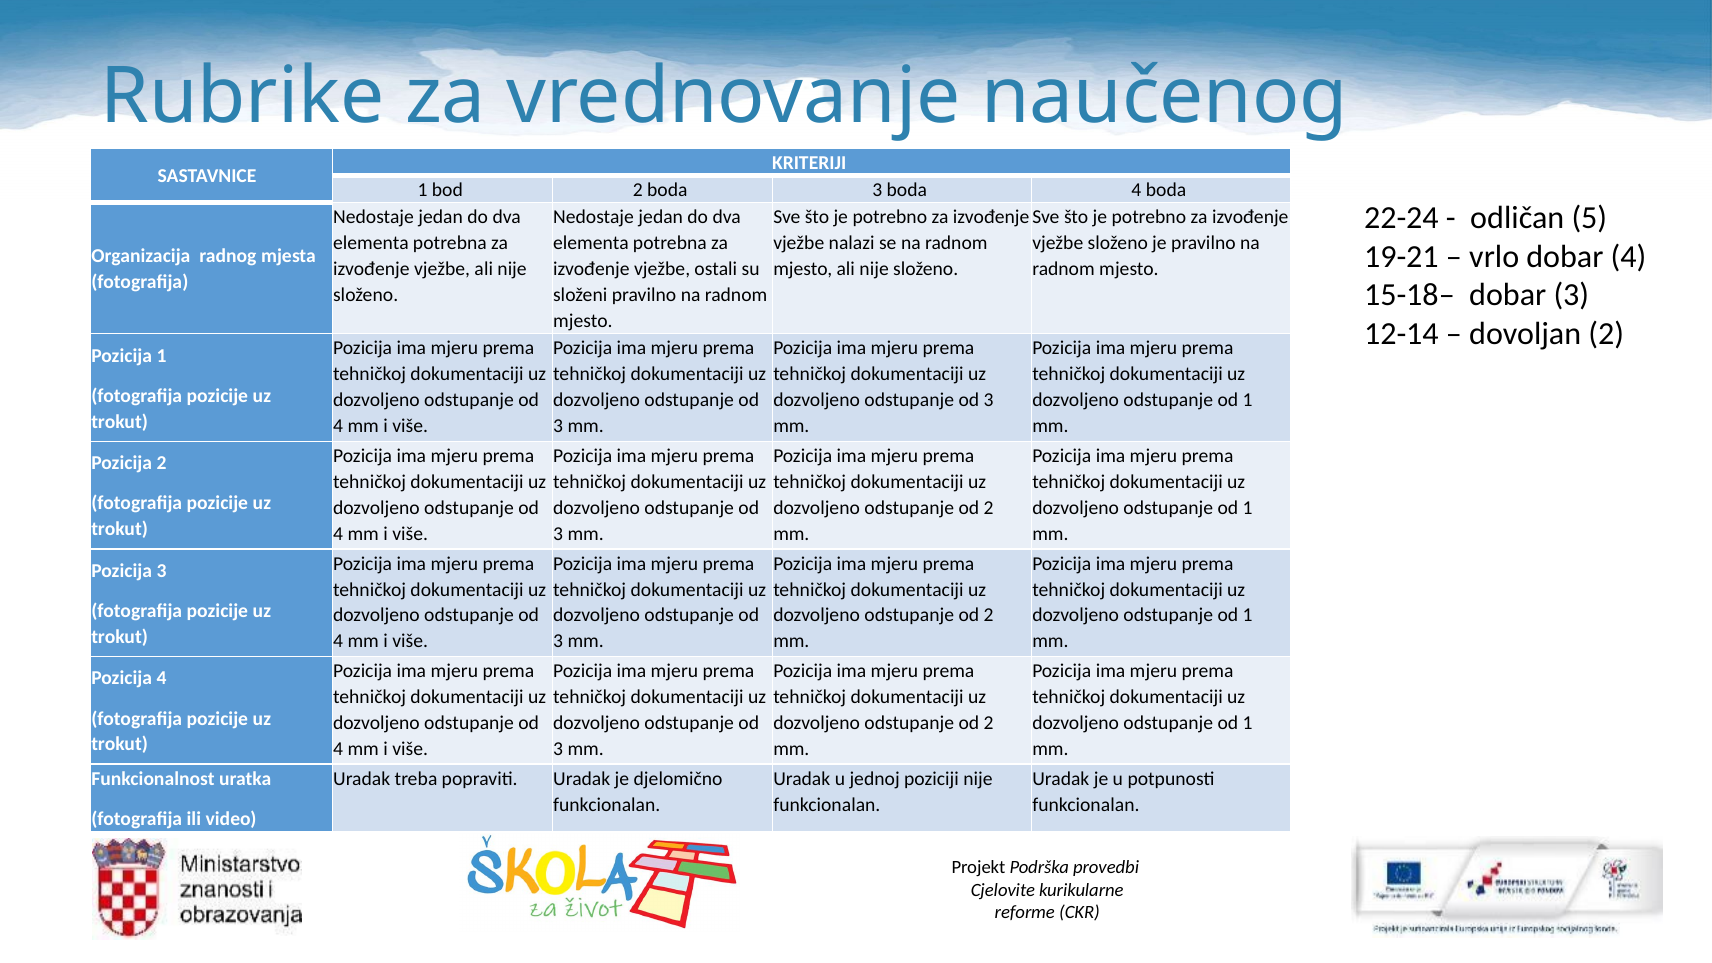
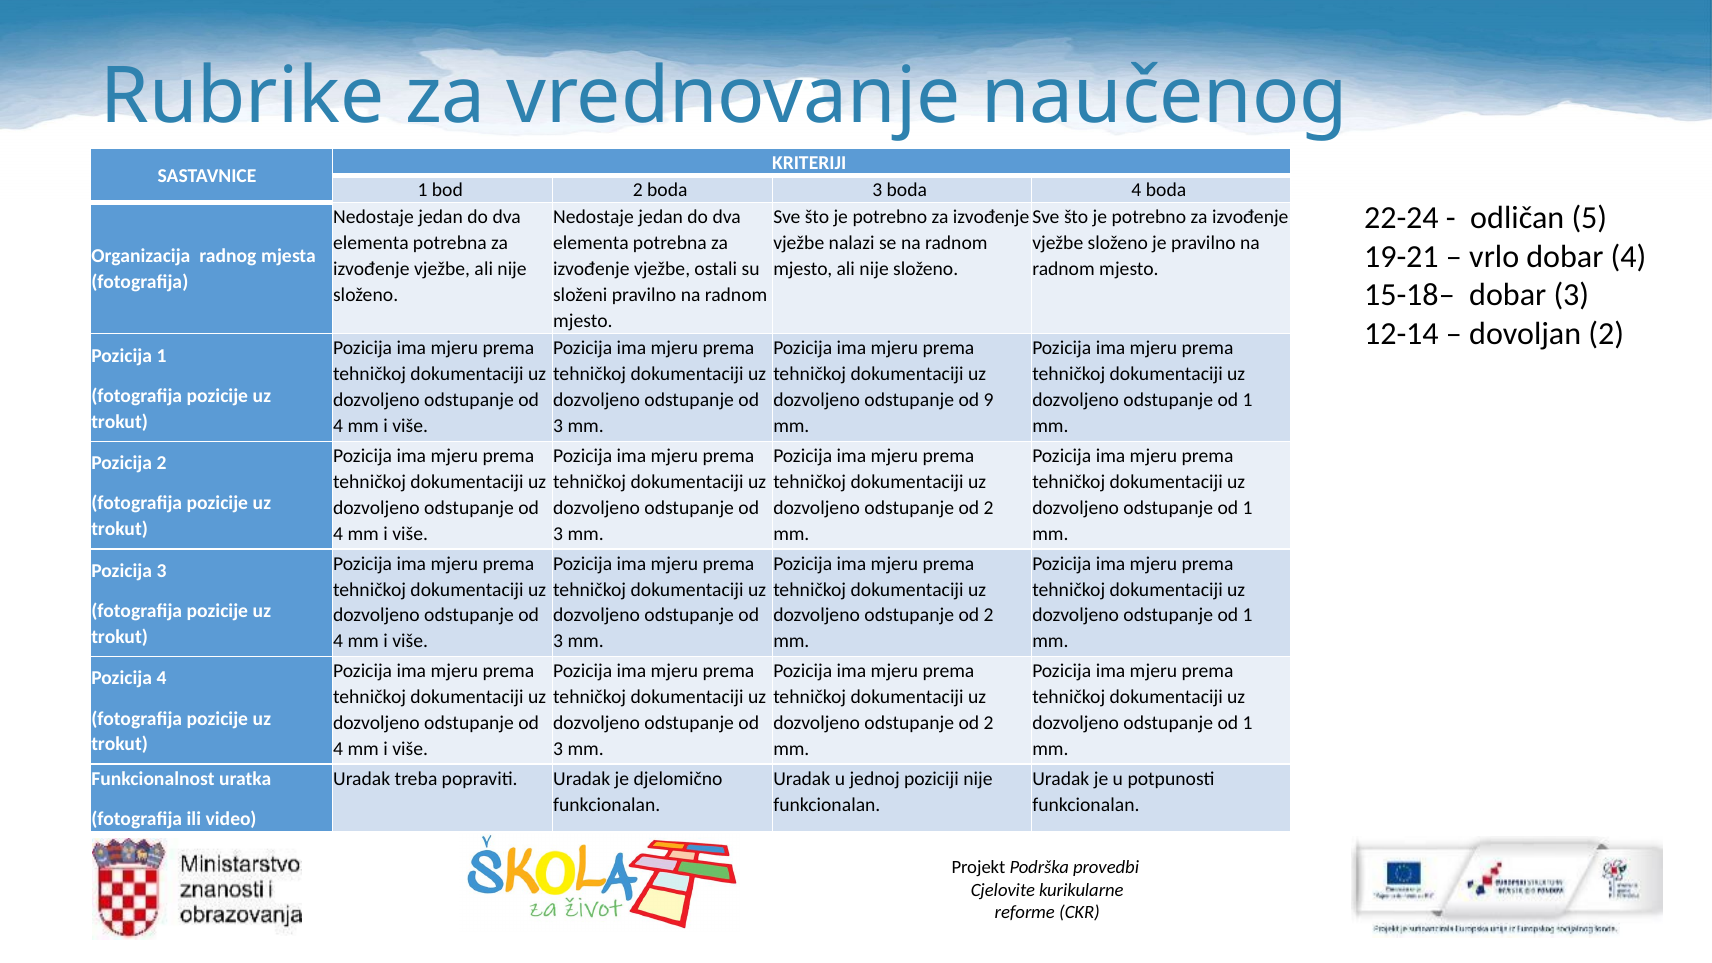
3 at (989, 400): 3 -> 9
